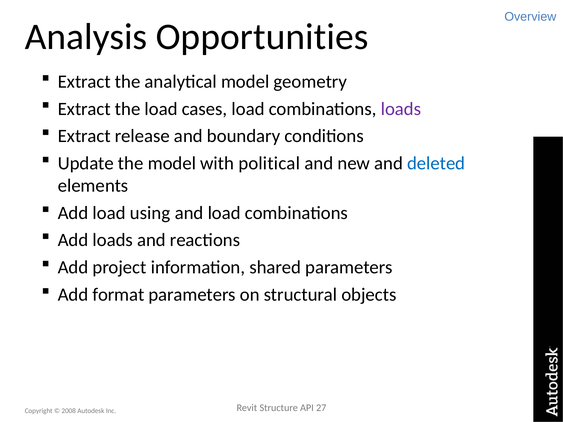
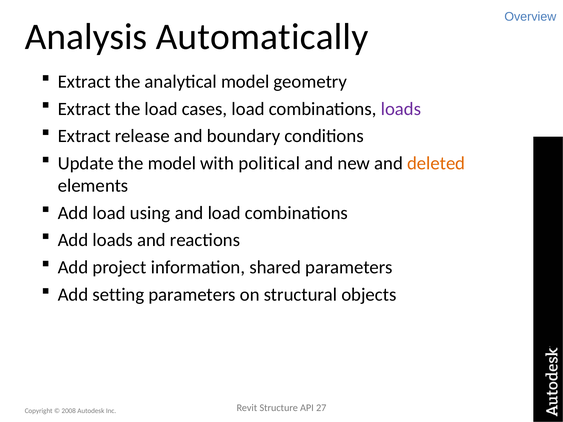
Opportunities: Opportunities -> Automatically
deleted colour: blue -> orange
format: format -> setting
